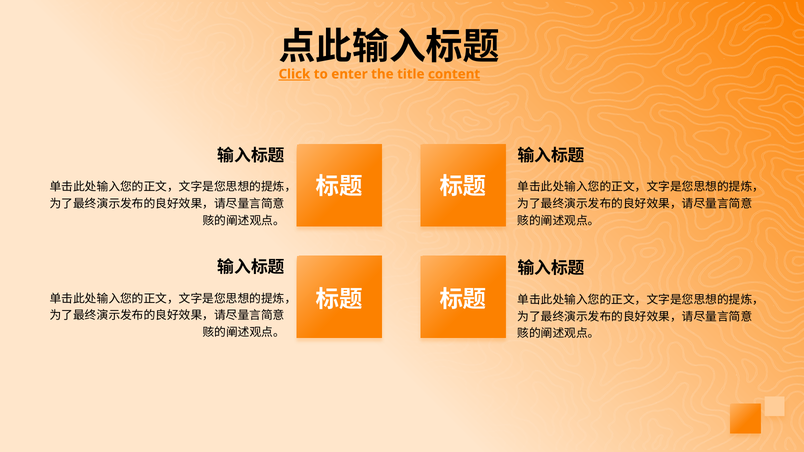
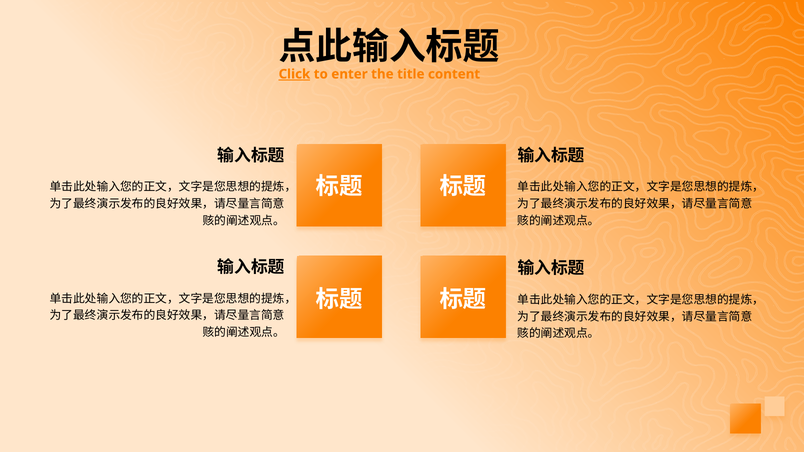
content underline: present -> none
